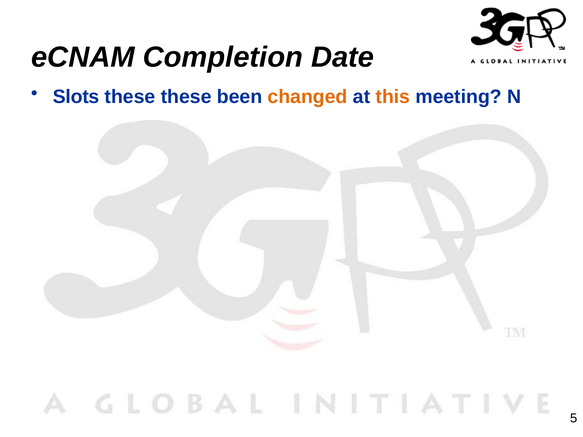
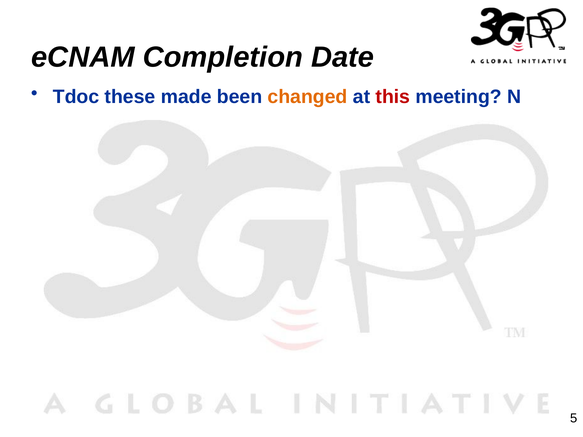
Slots: Slots -> Tdoc
these these: these -> made
this colour: orange -> red
